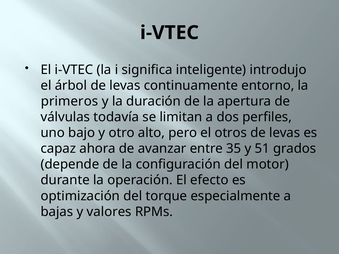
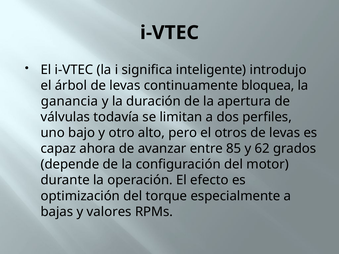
entorno: entorno -> bloquea
primeros: primeros -> ganancia
35: 35 -> 85
51: 51 -> 62
